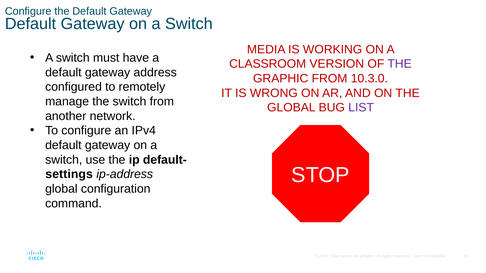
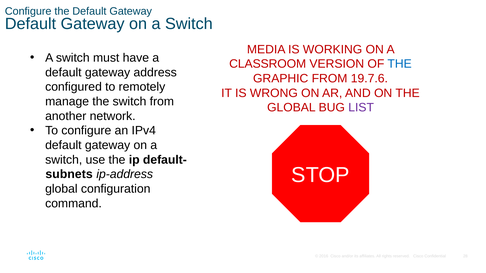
THE at (400, 64) colour: purple -> blue
10.3.0: 10.3.0 -> 19.7.6
settings: settings -> subnets
